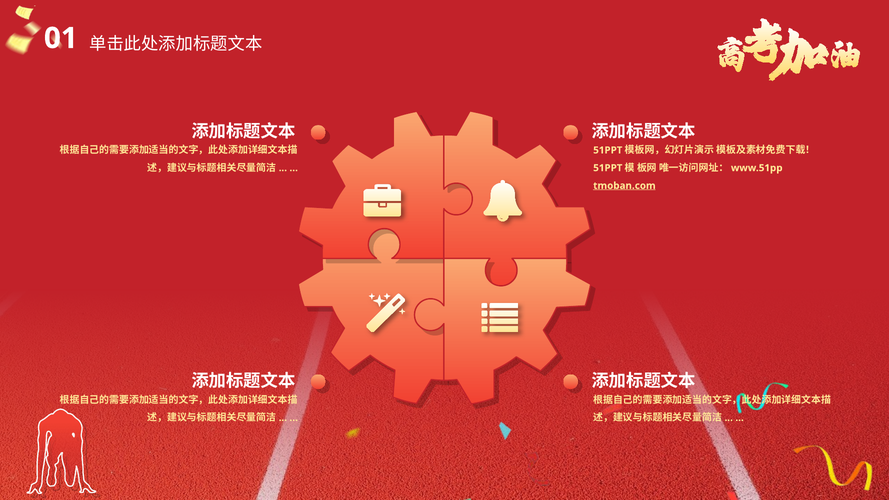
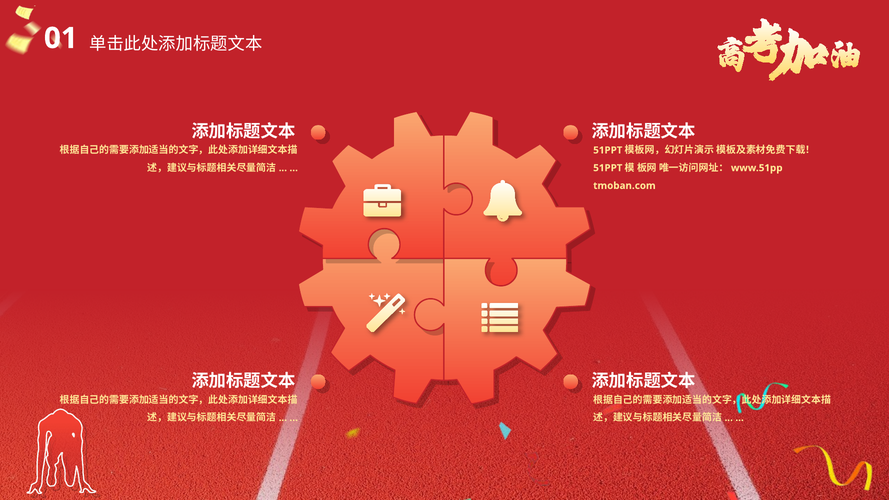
tmoban.com underline: present -> none
